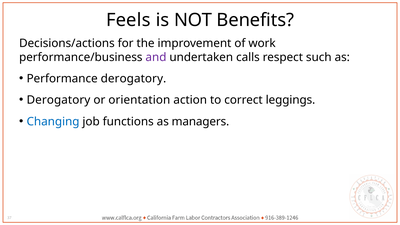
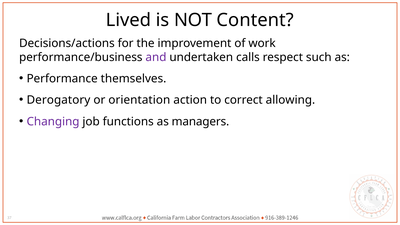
Feels: Feels -> Lived
Benefits: Benefits -> Content
Performance derogatory: derogatory -> themselves
leggings: leggings -> allowing
Changing colour: blue -> purple
